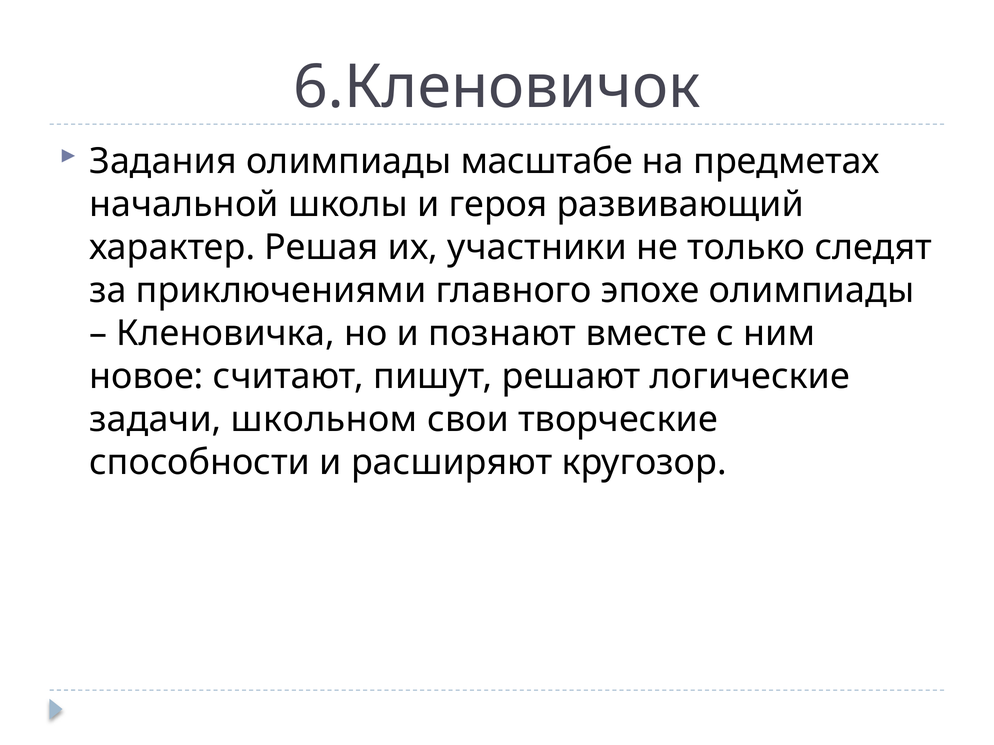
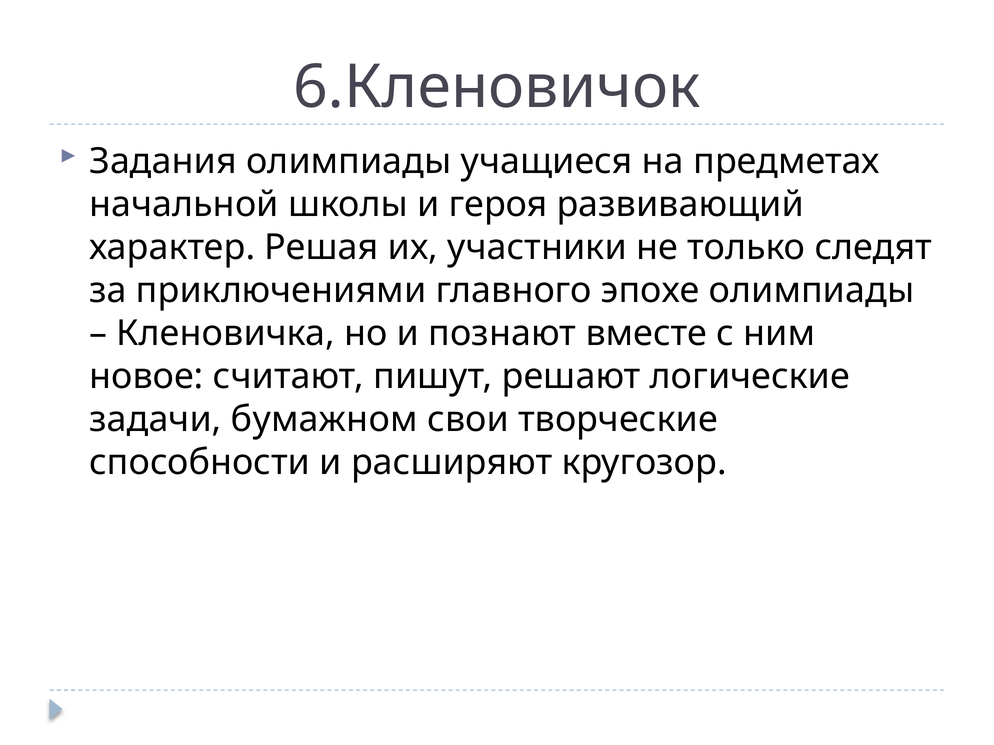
масштабе: масштабе -> учащиеся
школьном: школьном -> бумажном
